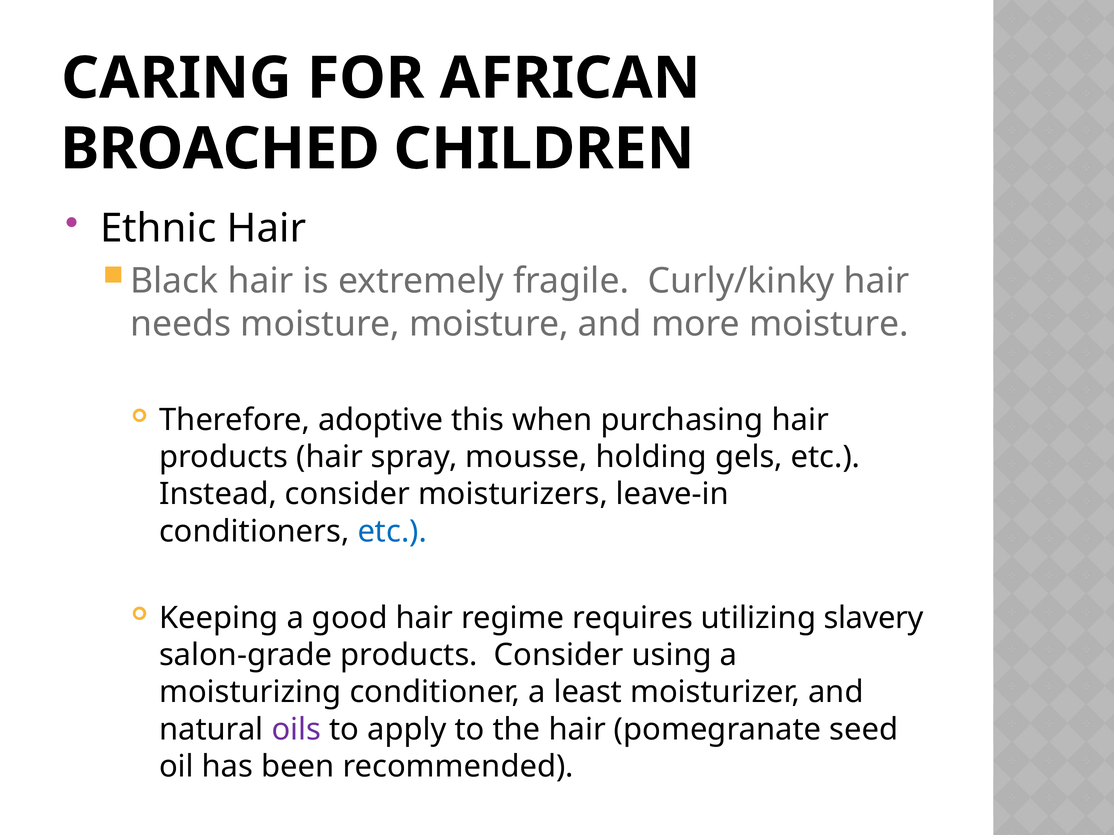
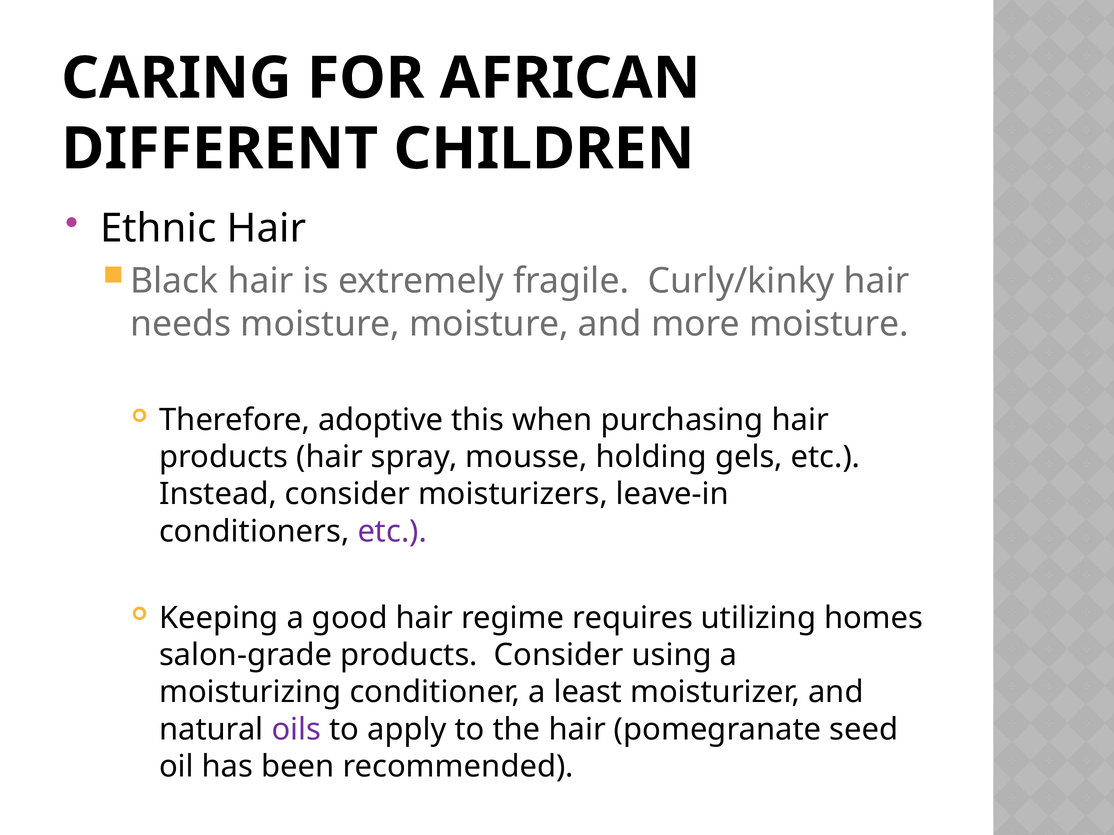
BROACHED: BROACHED -> DIFFERENT
etc at (392, 532) colour: blue -> purple
slavery: slavery -> homes
